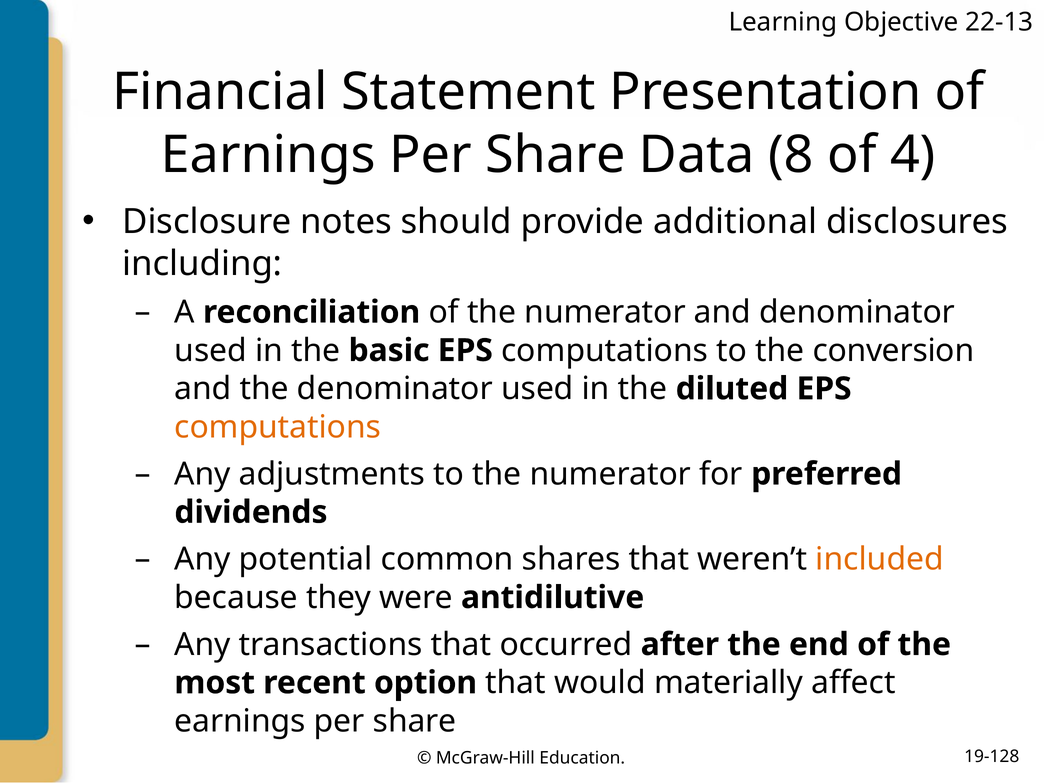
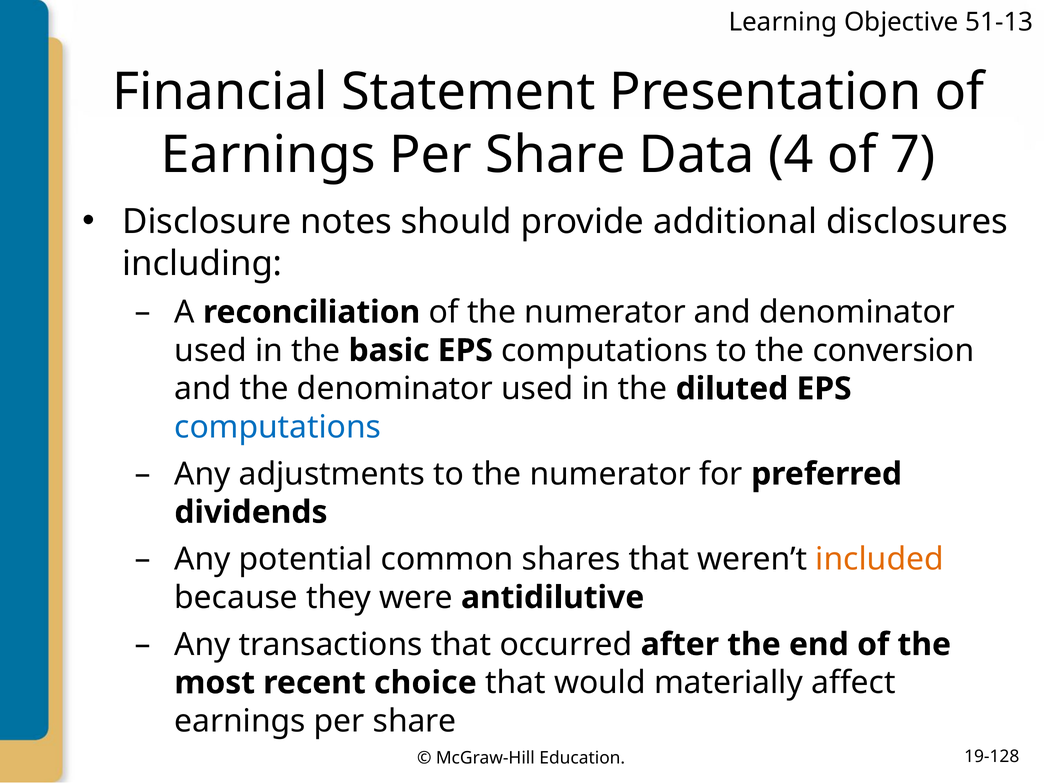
22-13: 22-13 -> 51-13
8: 8 -> 4
4: 4 -> 7
computations at (278, 427) colour: orange -> blue
option: option -> choice
